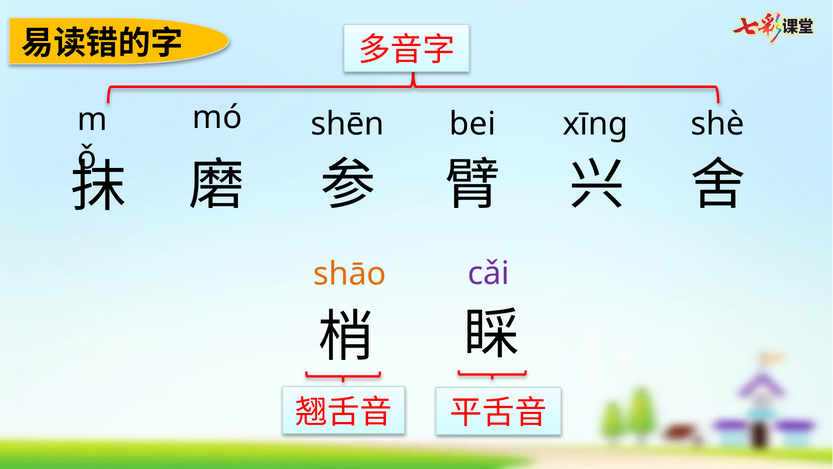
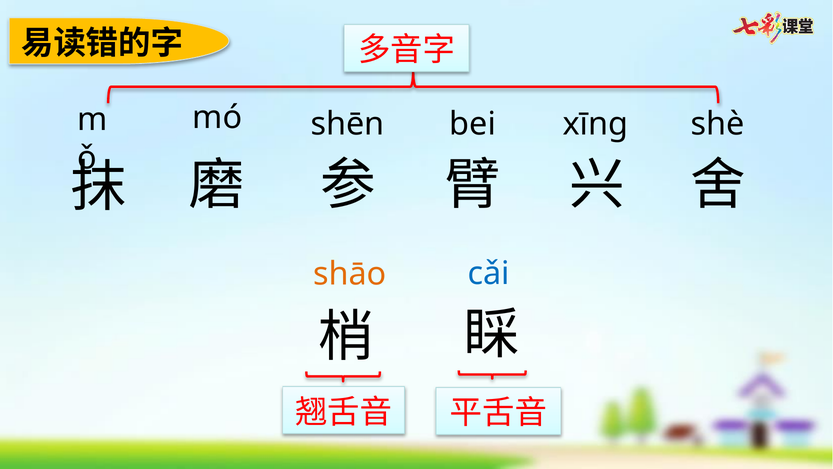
cǎi colour: purple -> blue
